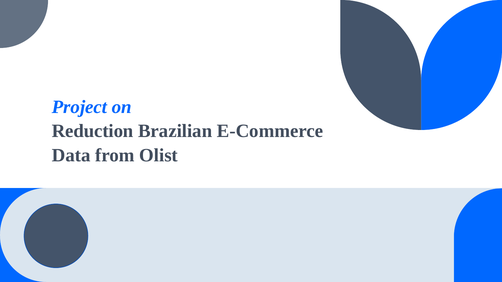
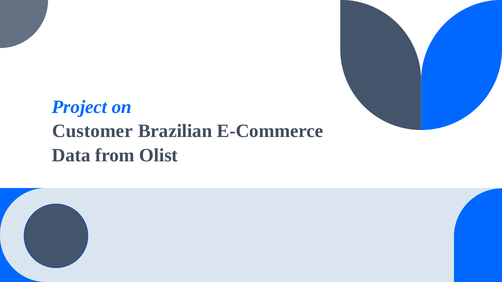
Reduction: Reduction -> Customer
